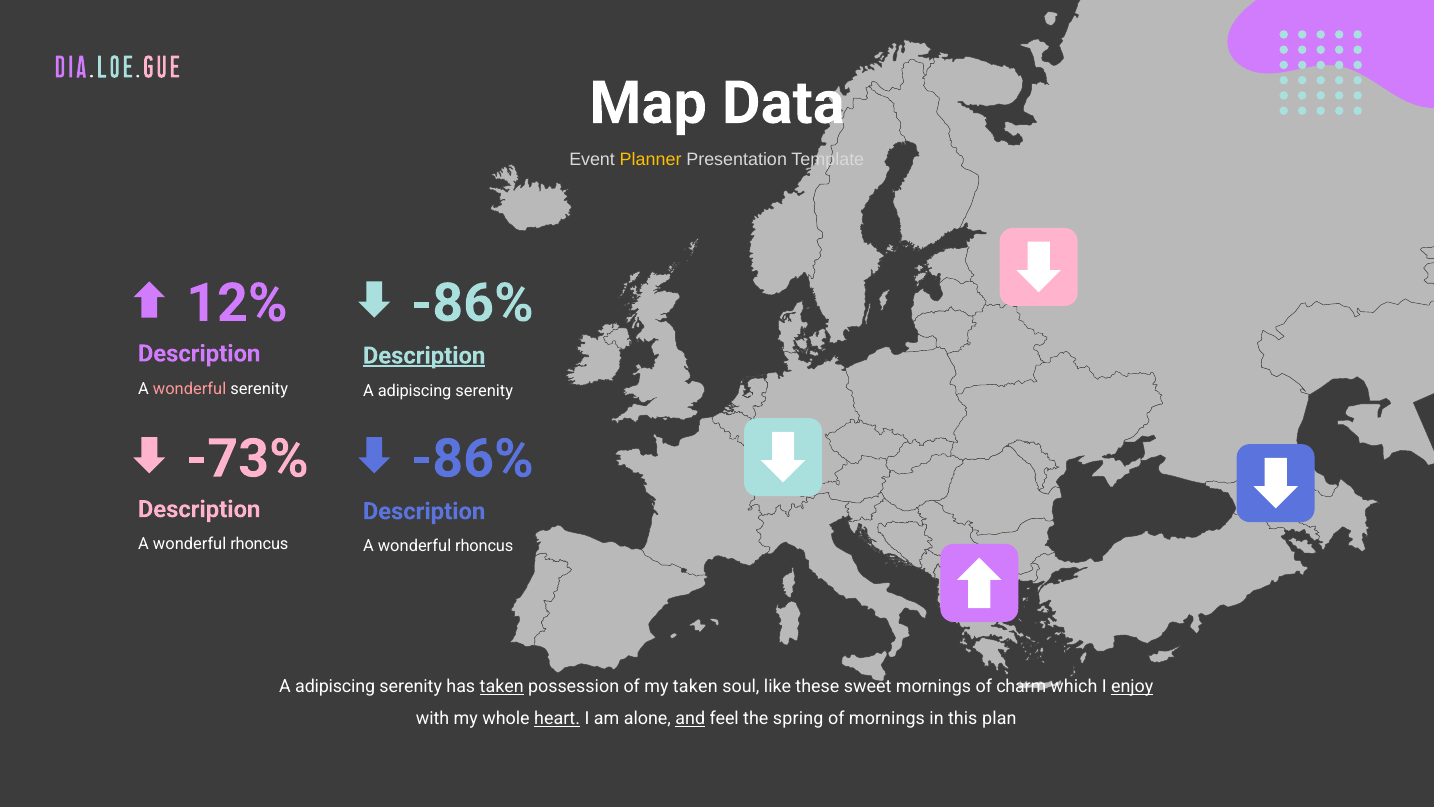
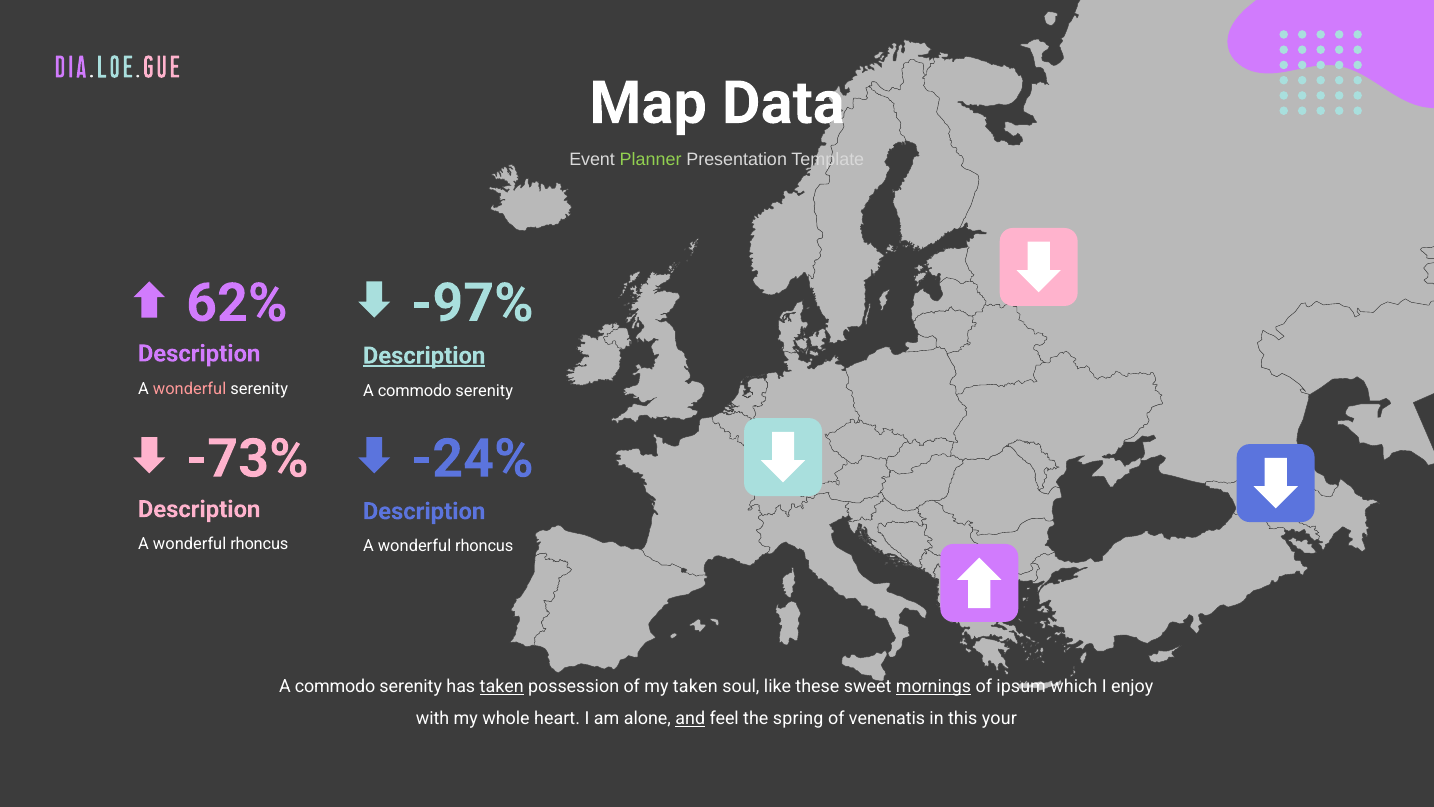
Planner colour: yellow -> light green
12%: 12% -> 62%
-86% at (472, 303): -86% -> -97%
adipiscing at (415, 391): adipiscing -> commodo
-86% at (472, 459): -86% -> -24%
adipiscing at (335, 686): adipiscing -> commodo
mornings at (933, 686) underline: none -> present
charm: charm -> ipsum
enjoy underline: present -> none
heart underline: present -> none
of mornings: mornings -> venenatis
plan: plan -> your
